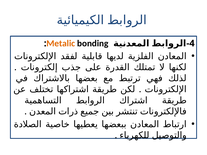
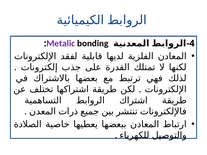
Metalic colour: orange -> purple
